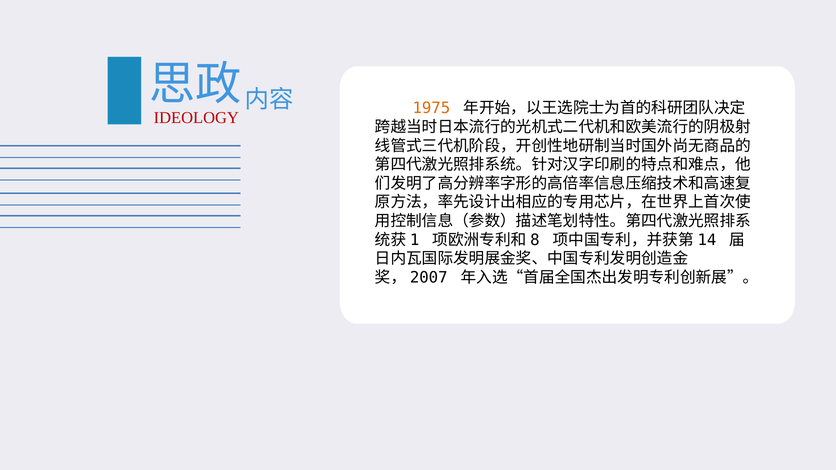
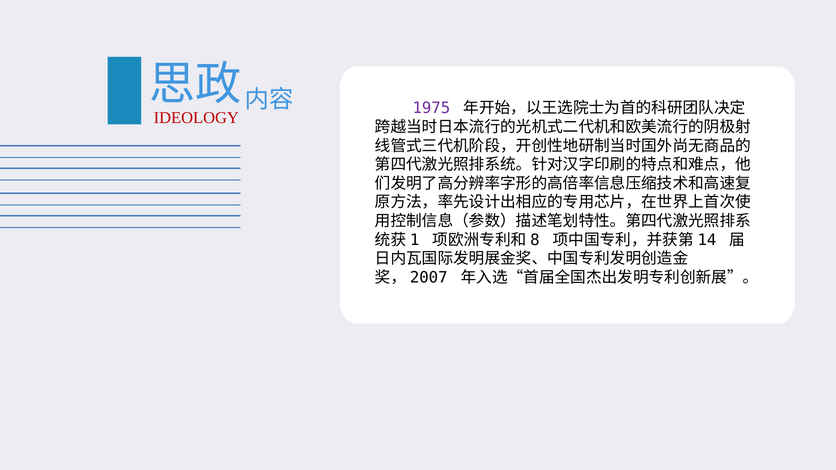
1975 colour: orange -> purple
